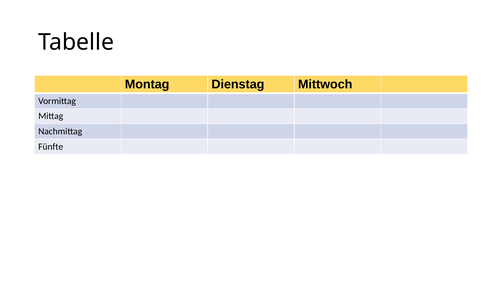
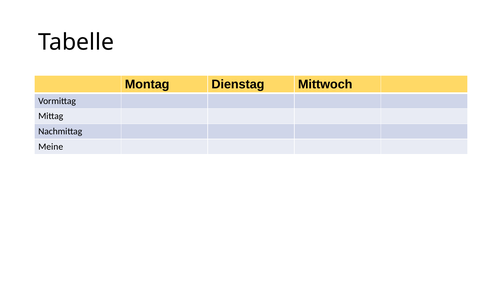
Fünfte: Fünfte -> Meine
